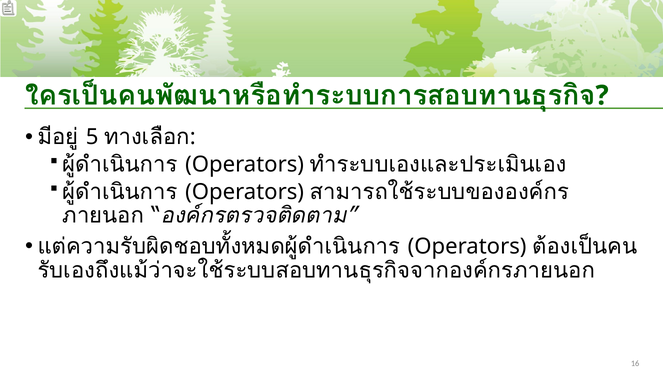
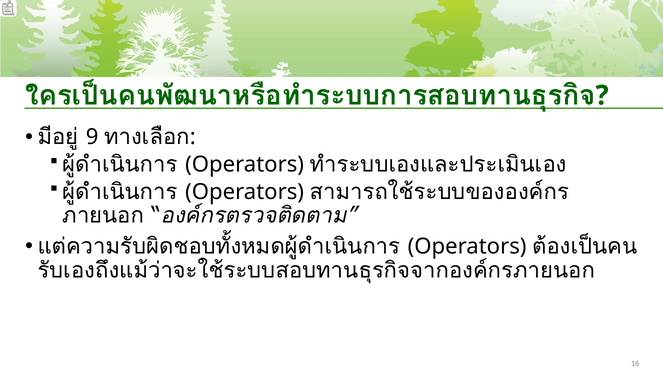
5 at (92, 137): 5 -> 9
